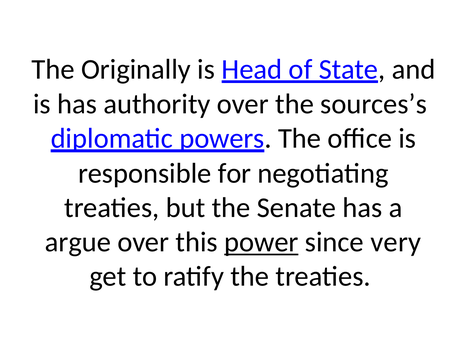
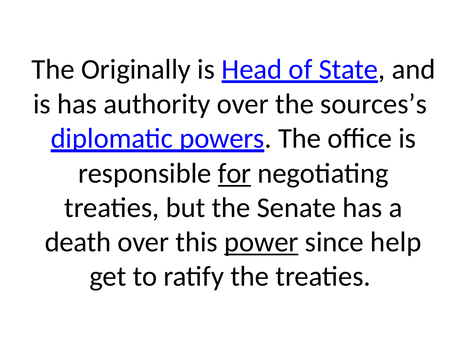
for underline: none -> present
argue: argue -> death
very: very -> help
